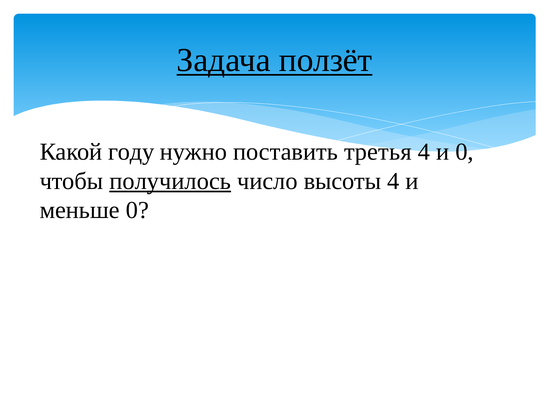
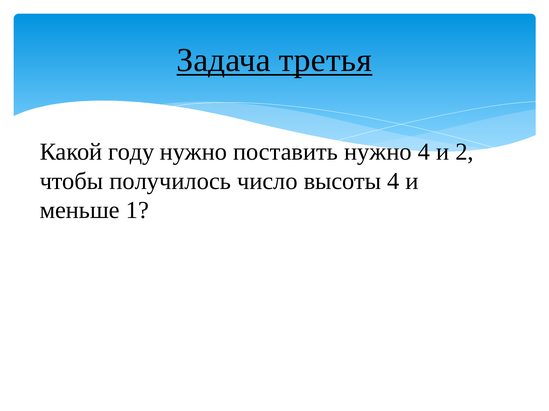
ползёт: ползёт -> третья
поставить третья: третья -> нужно
и 0: 0 -> 2
получилось underline: present -> none
меньше 0: 0 -> 1
